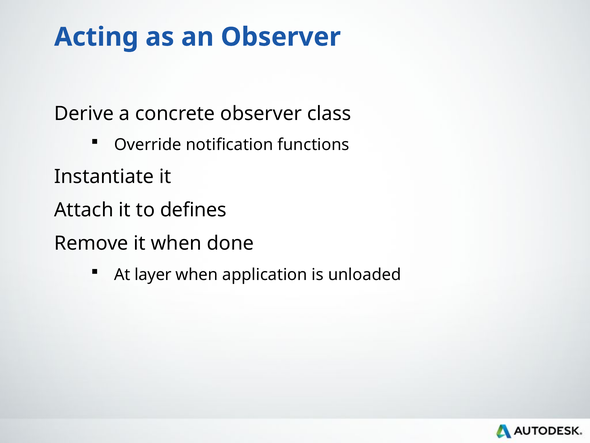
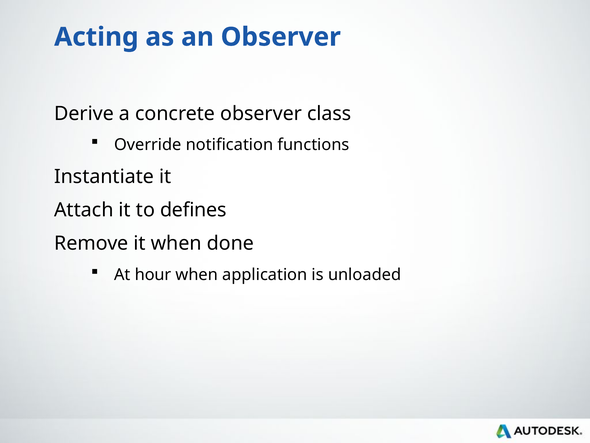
layer: layer -> hour
